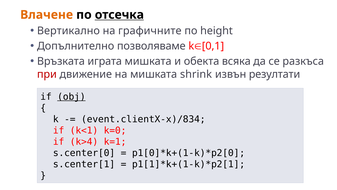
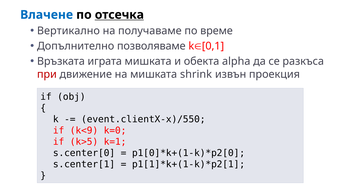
Влачене colour: orange -> blue
графичните: графичните -> получаваме
height: height -> време
всяка: всяка -> alpha
резултати: резултати -> проекция
obj underline: present -> none
event.clientX-x)/834: event.clientX-x)/834 -> event.clientX-x)/550
k<1: k<1 -> k<9
k>4: k>4 -> k>5
